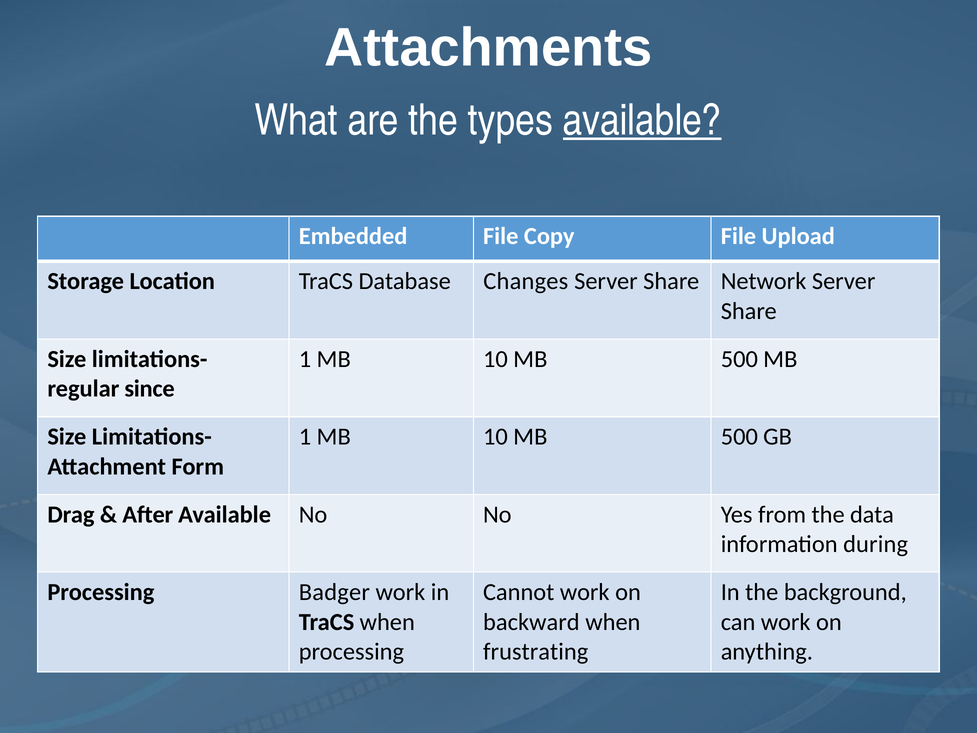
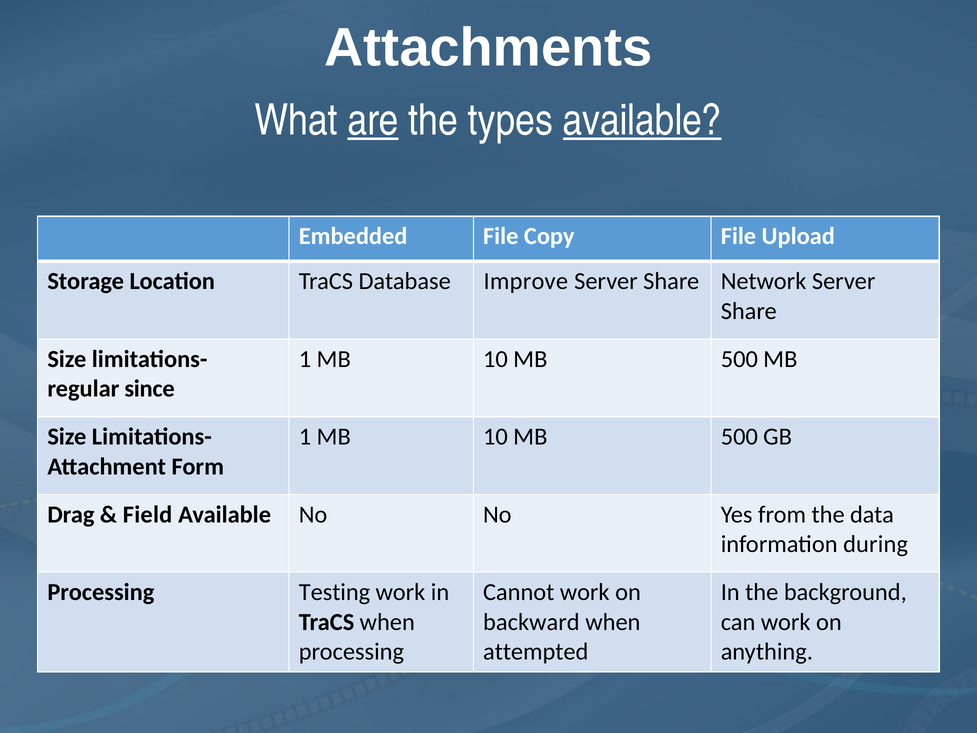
are underline: none -> present
Changes: Changes -> Improve
After: After -> Field
Badger: Badger -> Testing
frustrating: frustrating -> attempted
